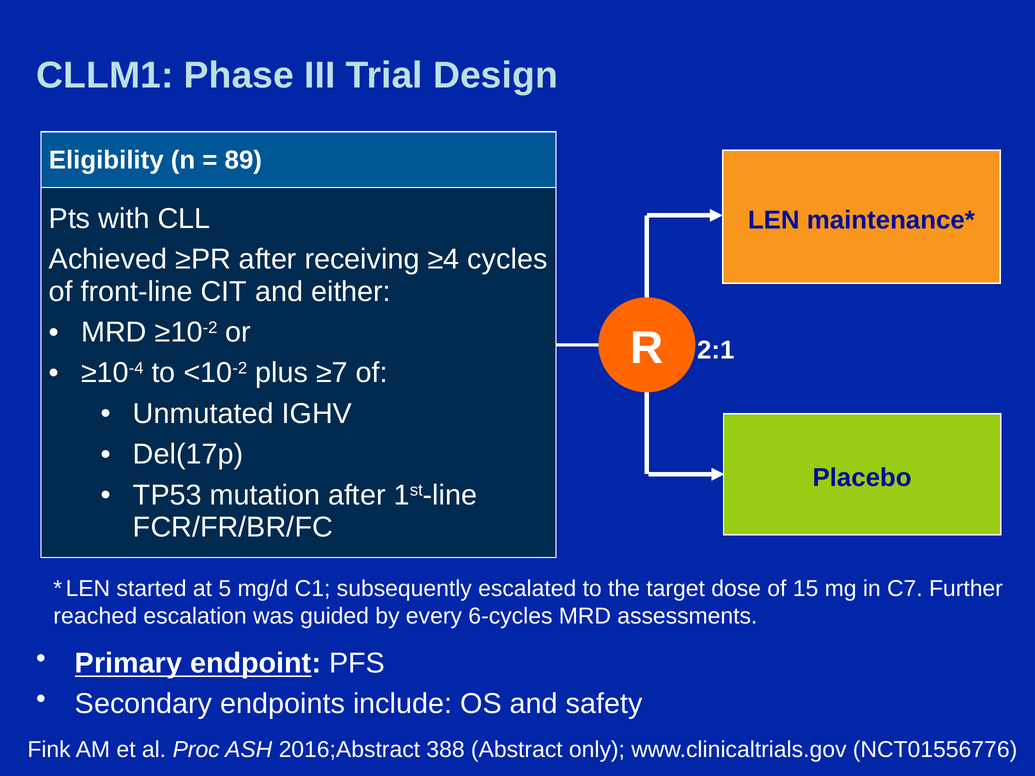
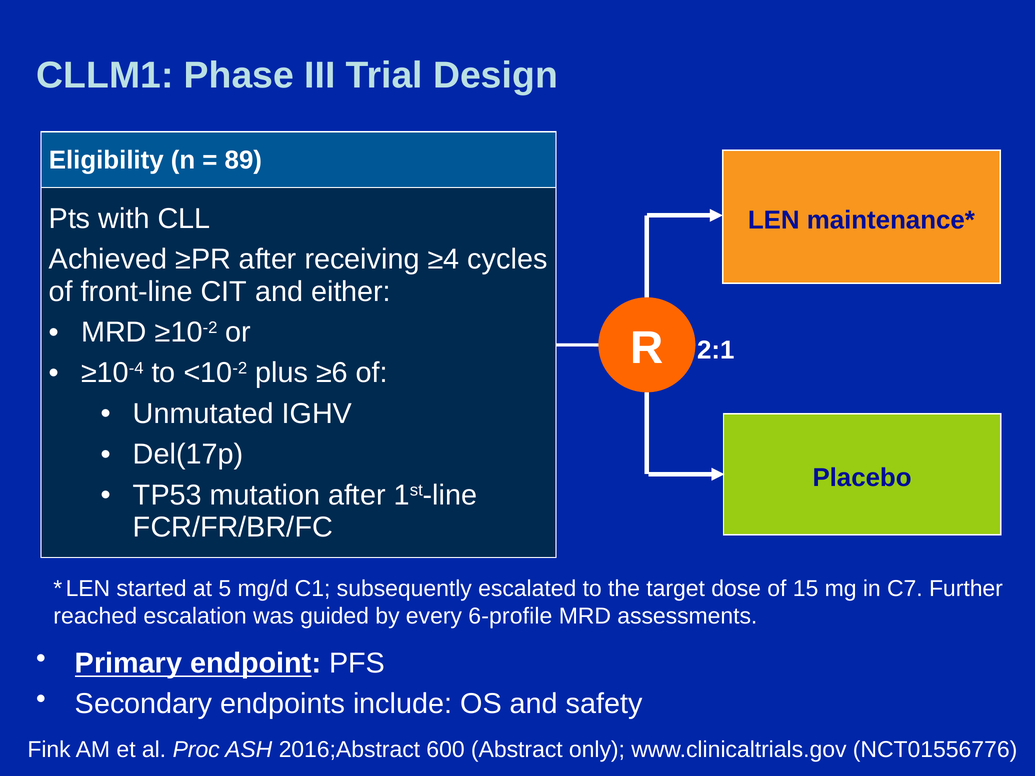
≥7: ≥7 -> ≥6
6-cycles: 6-cycles -> 6-profile
388: 388 -> 600
